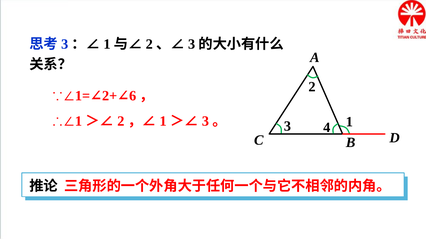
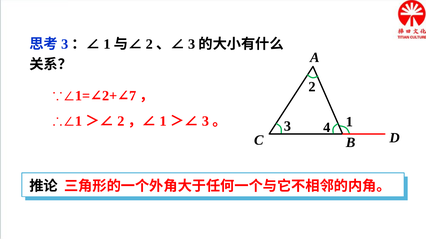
6: 6 -> 7
